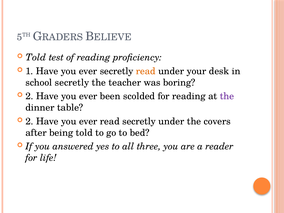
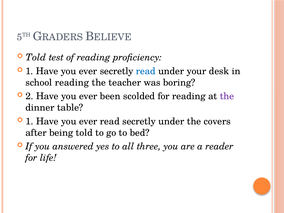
read at (146, 71) colour: orange -> blue
school secretly: secretly -> reading
2 at (29, 121): 2 -> 1
